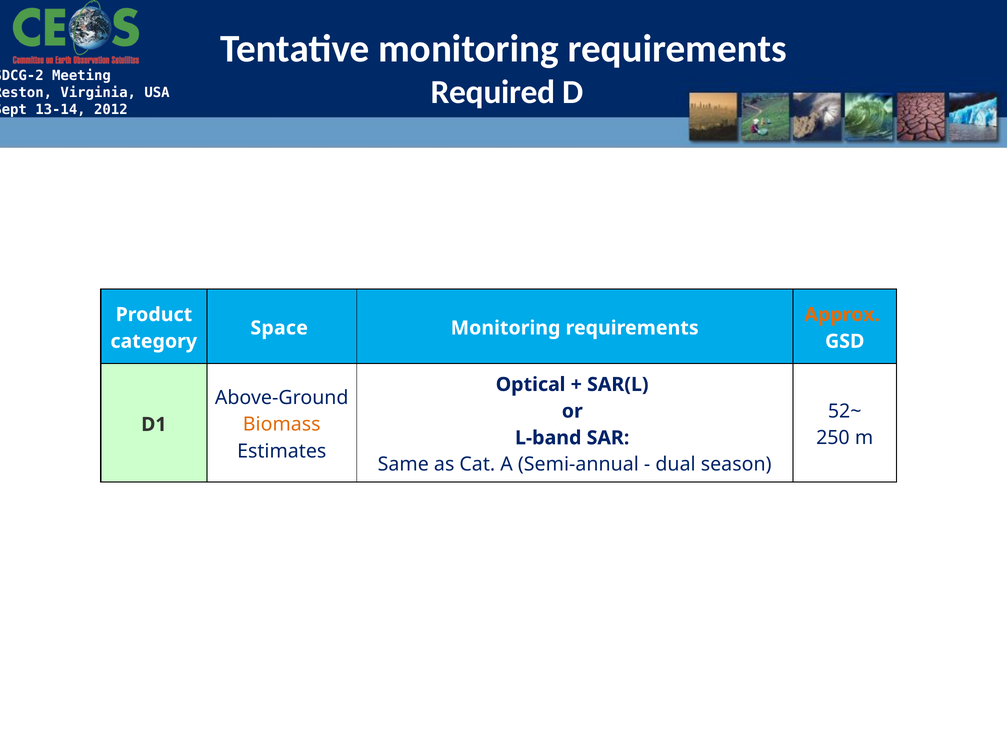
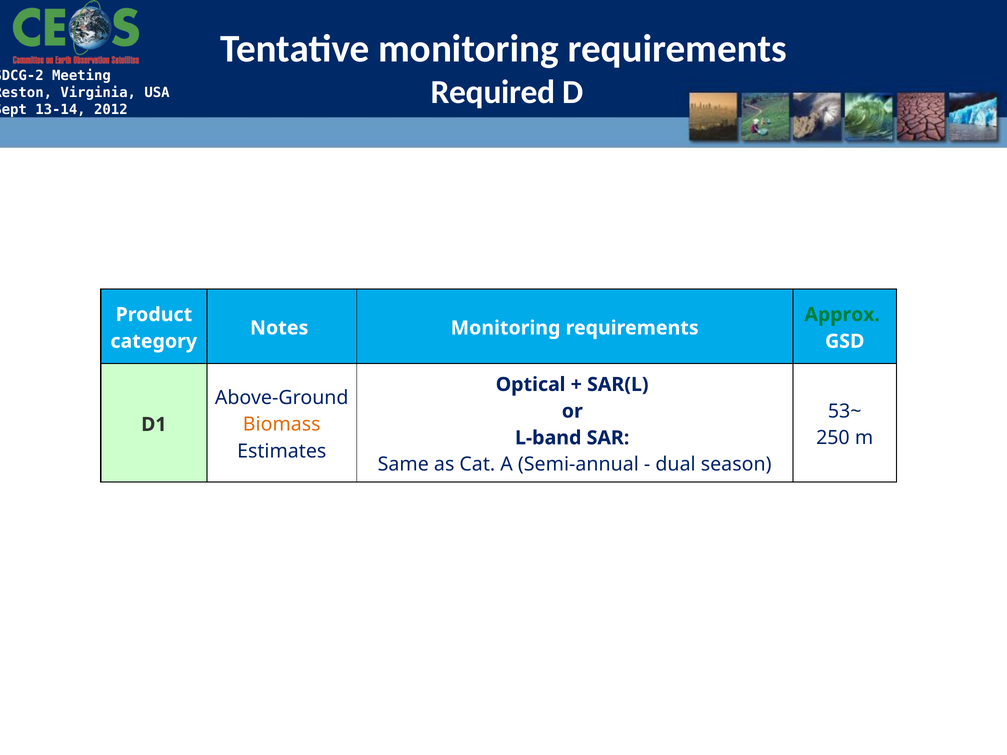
Approx colour: orange -> green
Space: Space -> Notes
52~: 52~ -> 53~
